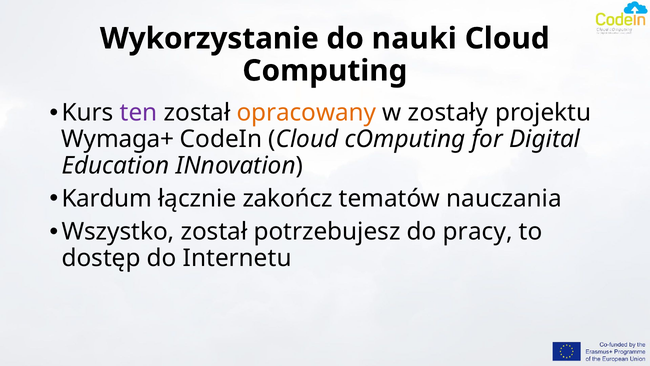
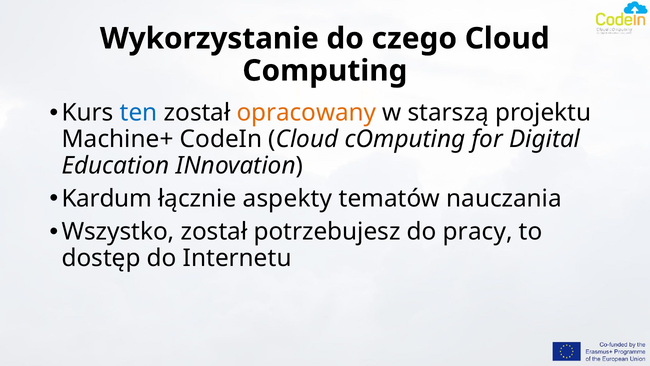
nauki: nauki -> czego
ten colour: purple -> blue
zostały: zostały -> starszą
Wymaga+: Wymaga+ -> Machine+
zakończ: zakończ -> aspekty
